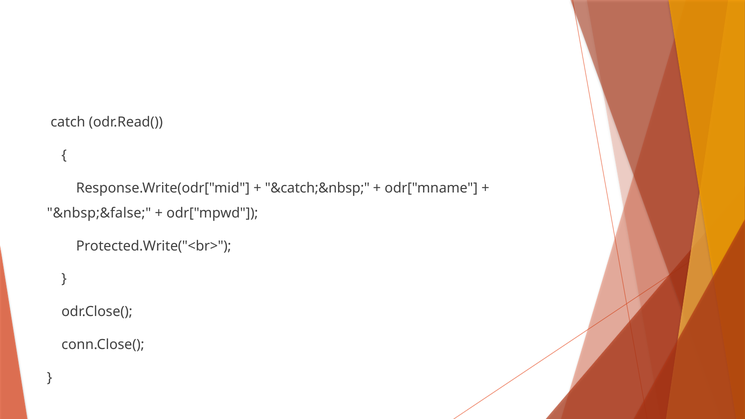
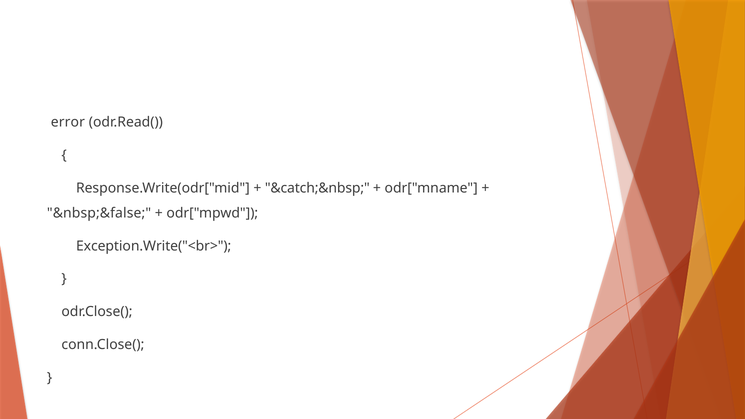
catch: catch -> error
Protected.Write("<br>: Protected.Write("<br> -> Exception.Write("<br>
